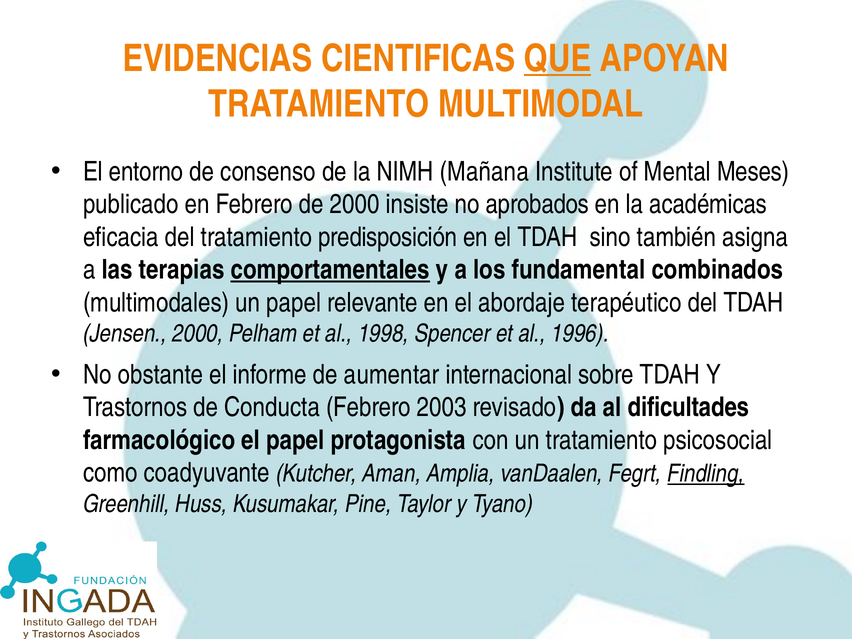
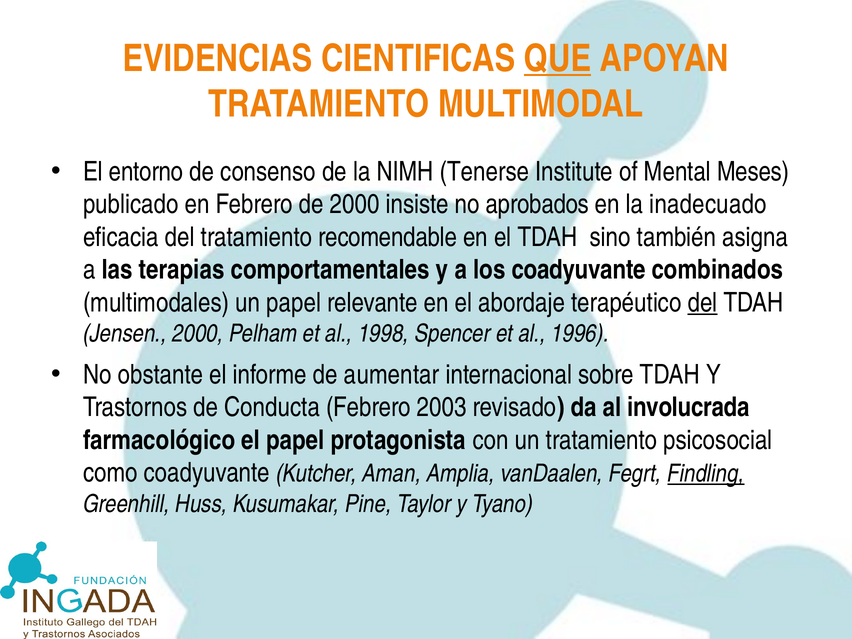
Mañana: Mañana -> Tenerse
académicas: académicas -> inadecuado
predisposición: predisposición -> recomendable
comportamentales underline: present -> none
los fundamental: fundamental -> coadyuvante
del at (703, 303) underline: none -> present
dificultades: dificultades -> involucrada
